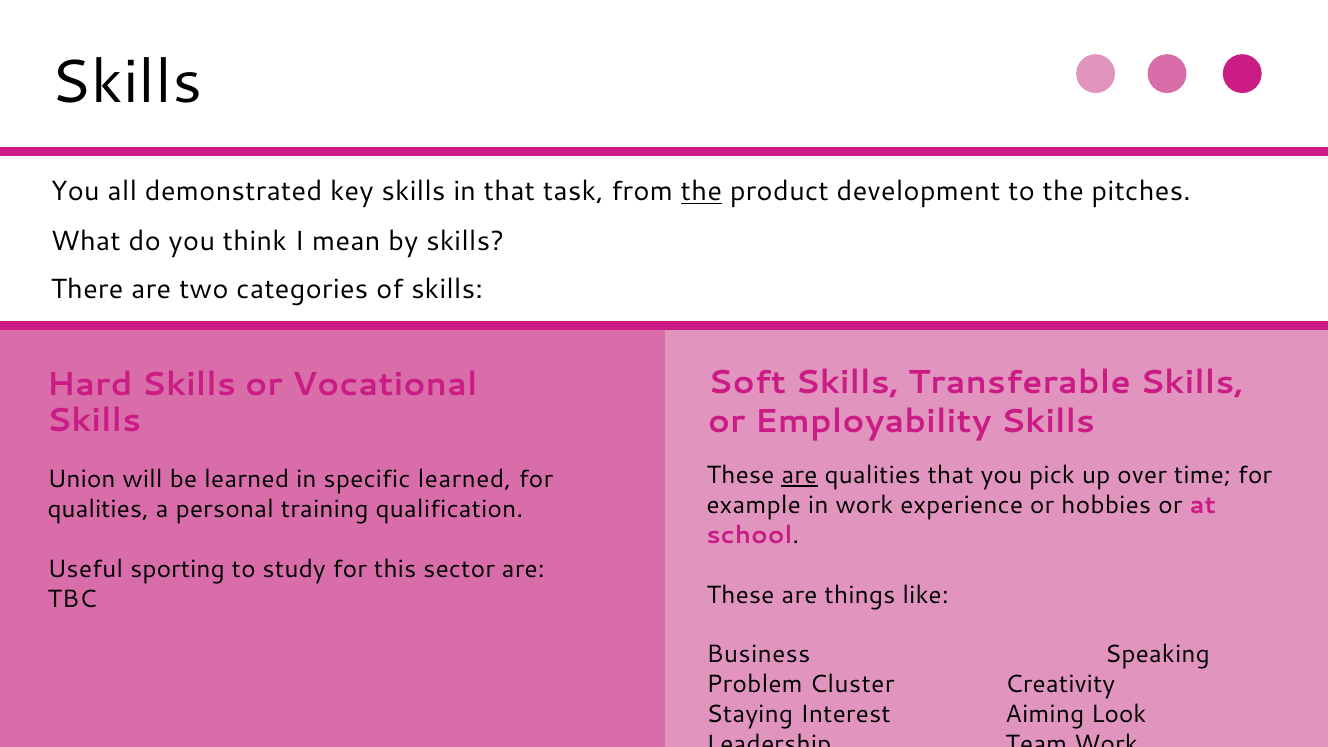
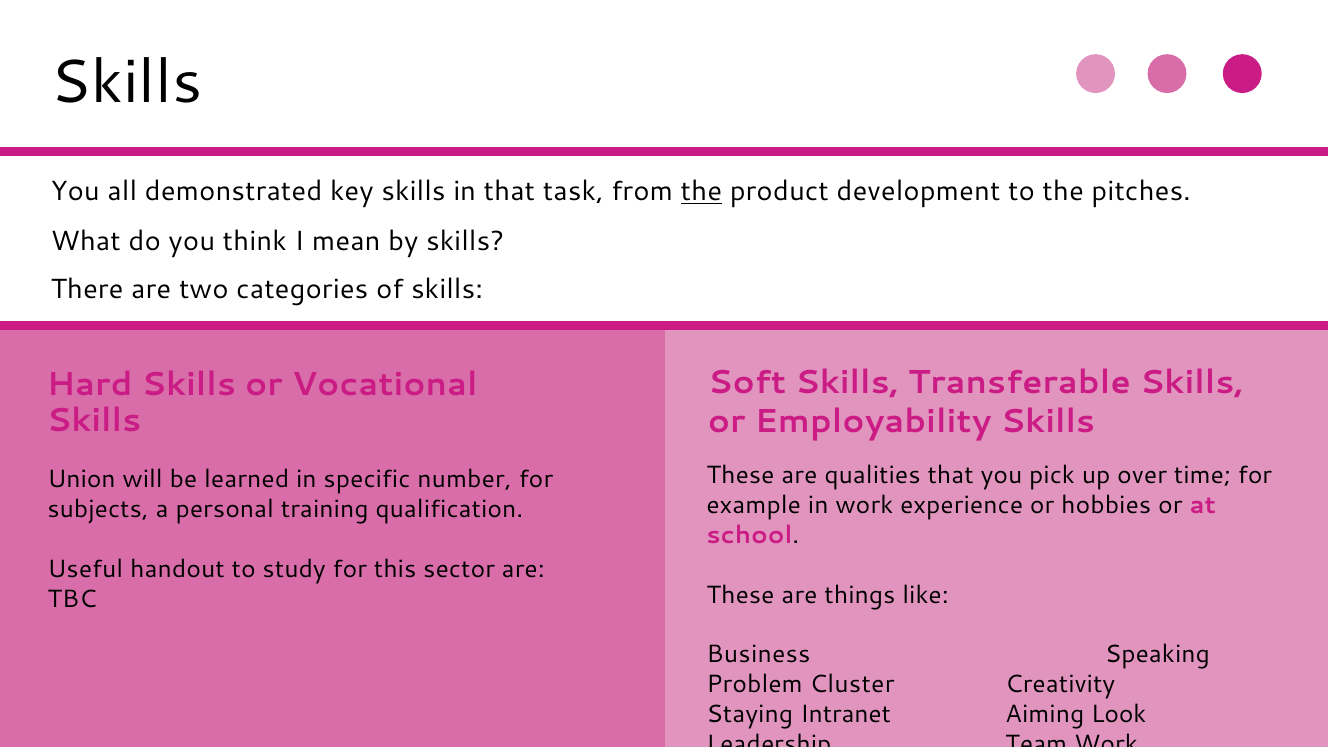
are at (799, 475) underline: present -> none
specific learned: learned -> number
qualities at (98, 509): qualities -> subjects
sporting: sporting -> handout
Interest: Interest -> Intranet
